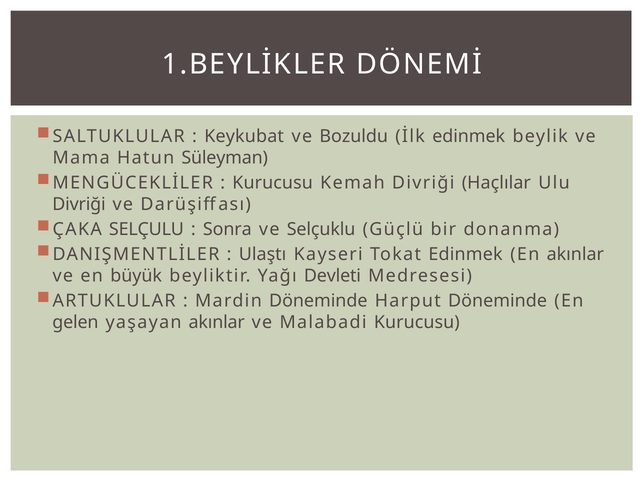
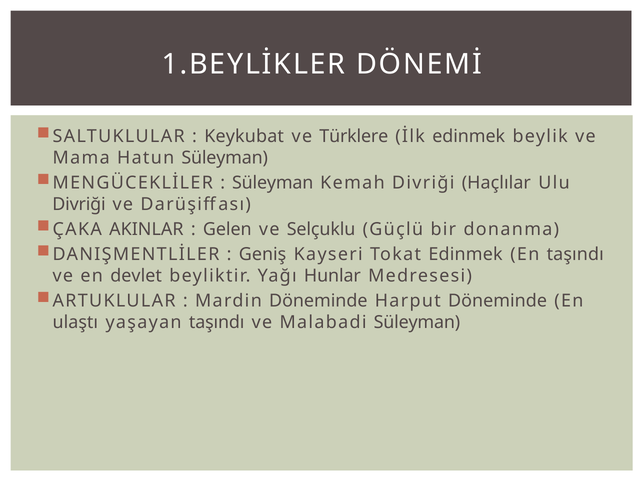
Bozuldu: Bozuldu -> Türklere
Kurucusu at (273, 183): Kurucusu -> Süleyman
SELÇULU: SELÇULU -> AKINLAR
Sonra: Sonra -> Gelen
Ulaştı: Ulaştı -> Geniş
En akınlar: akınlar -> taşındı
büyük: büyük -> devlet
Devleti: Devleti -> Hunlar
gelen: gelen -> ulaştı
yaşayan akınlar: akınlar -> taşındı
Malabadi Kurucusu: Kurucusu -> Süleyman
